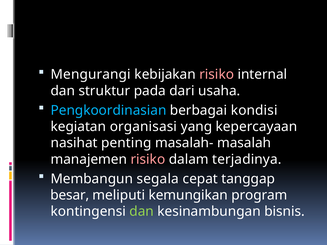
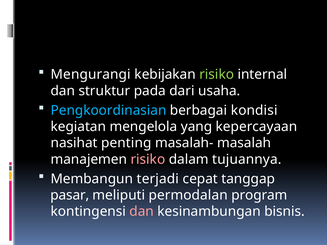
risiko at (217, 75) colour: pink -> light green
organisasi: organisasi -> mengelola
terjadinya: terjadinya -> tujuannya
segala: segala -> terjadi
besar: besar -> pasar
kemungikan: kemungikan -> permodalan
dan at (142, 212) colour: light green -> pink
